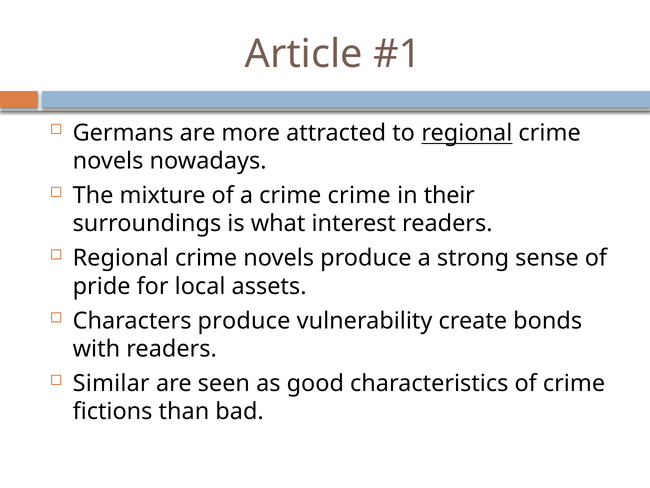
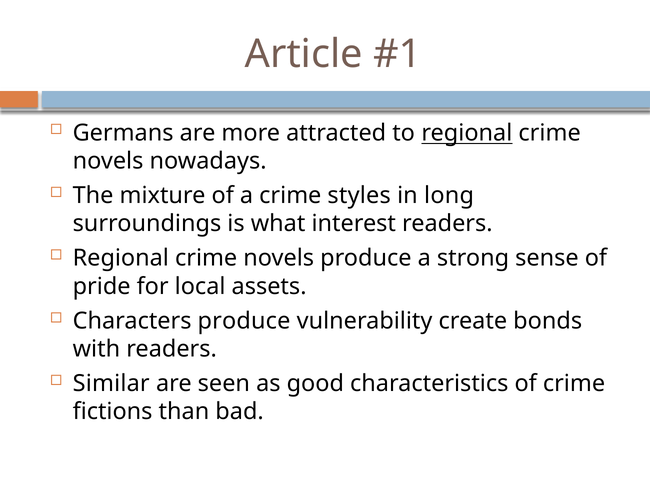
crime crime: crime -> styles
their: their -> long
